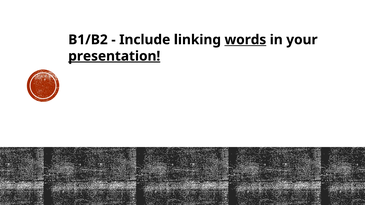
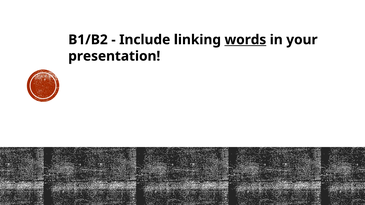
presentation underline: present -> none
